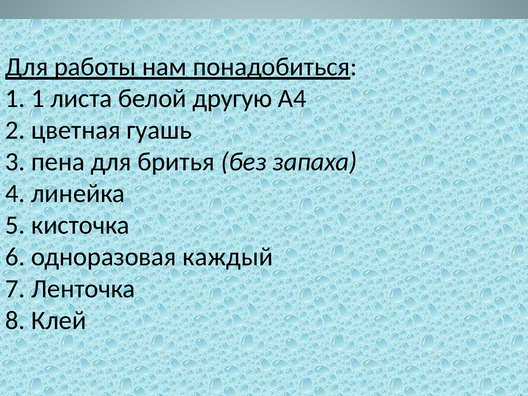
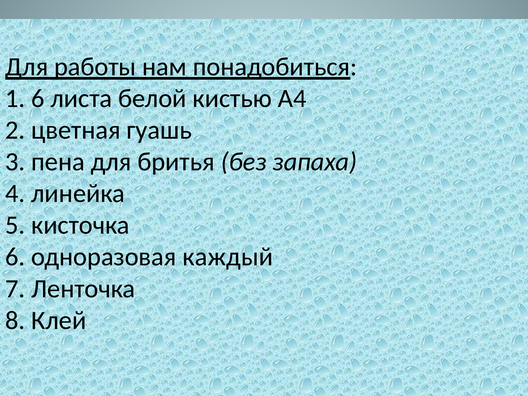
1 1: 1 -> 6
другую: другую -> кистью
